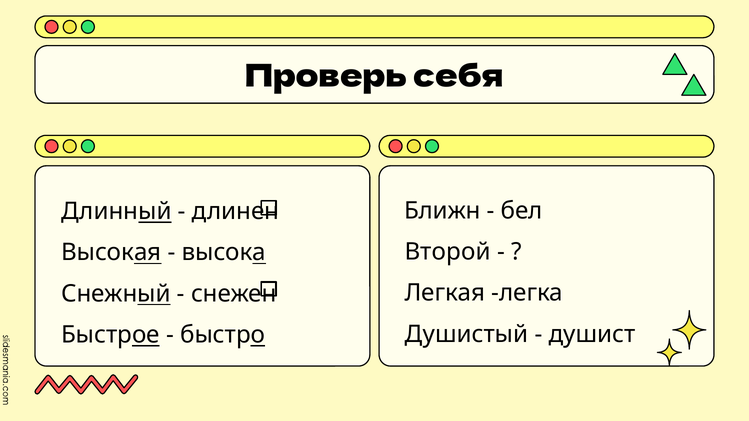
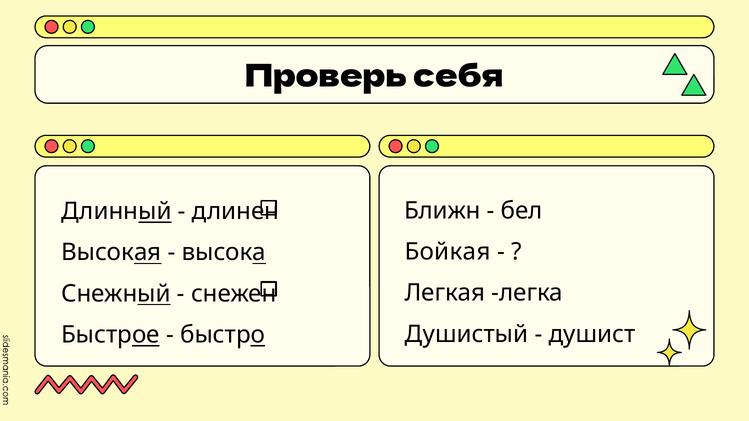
Второй: Второй -> Бойкая
